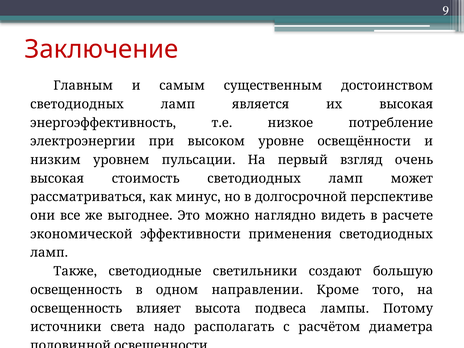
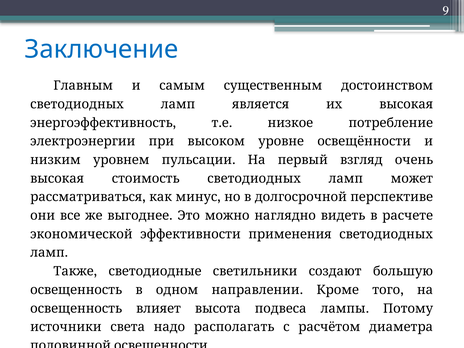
Заключение colour: red -> blue
